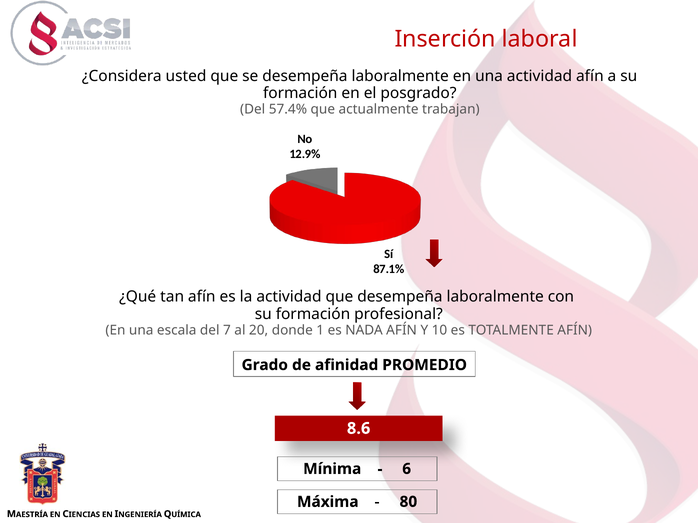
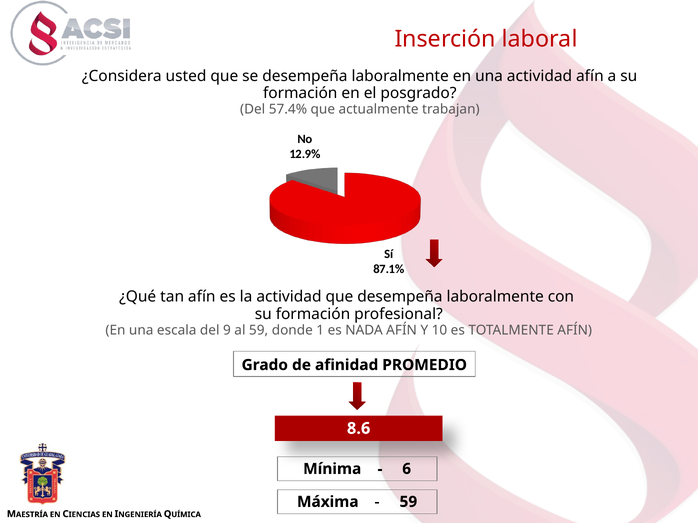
7: 7 -> 9
al 20: 20 -> 59
80 at (408, 502): 80 -> 59
